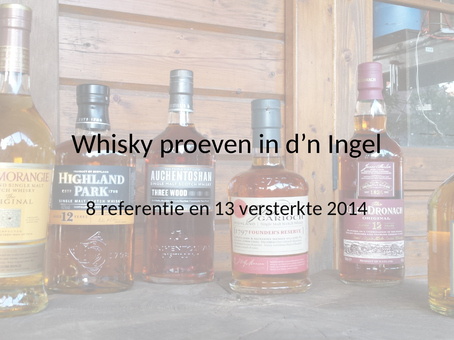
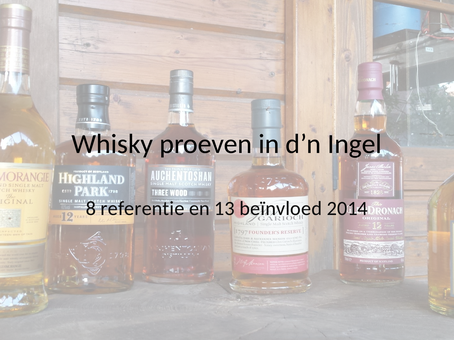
versterkte: versterkte -> beïnvloed
